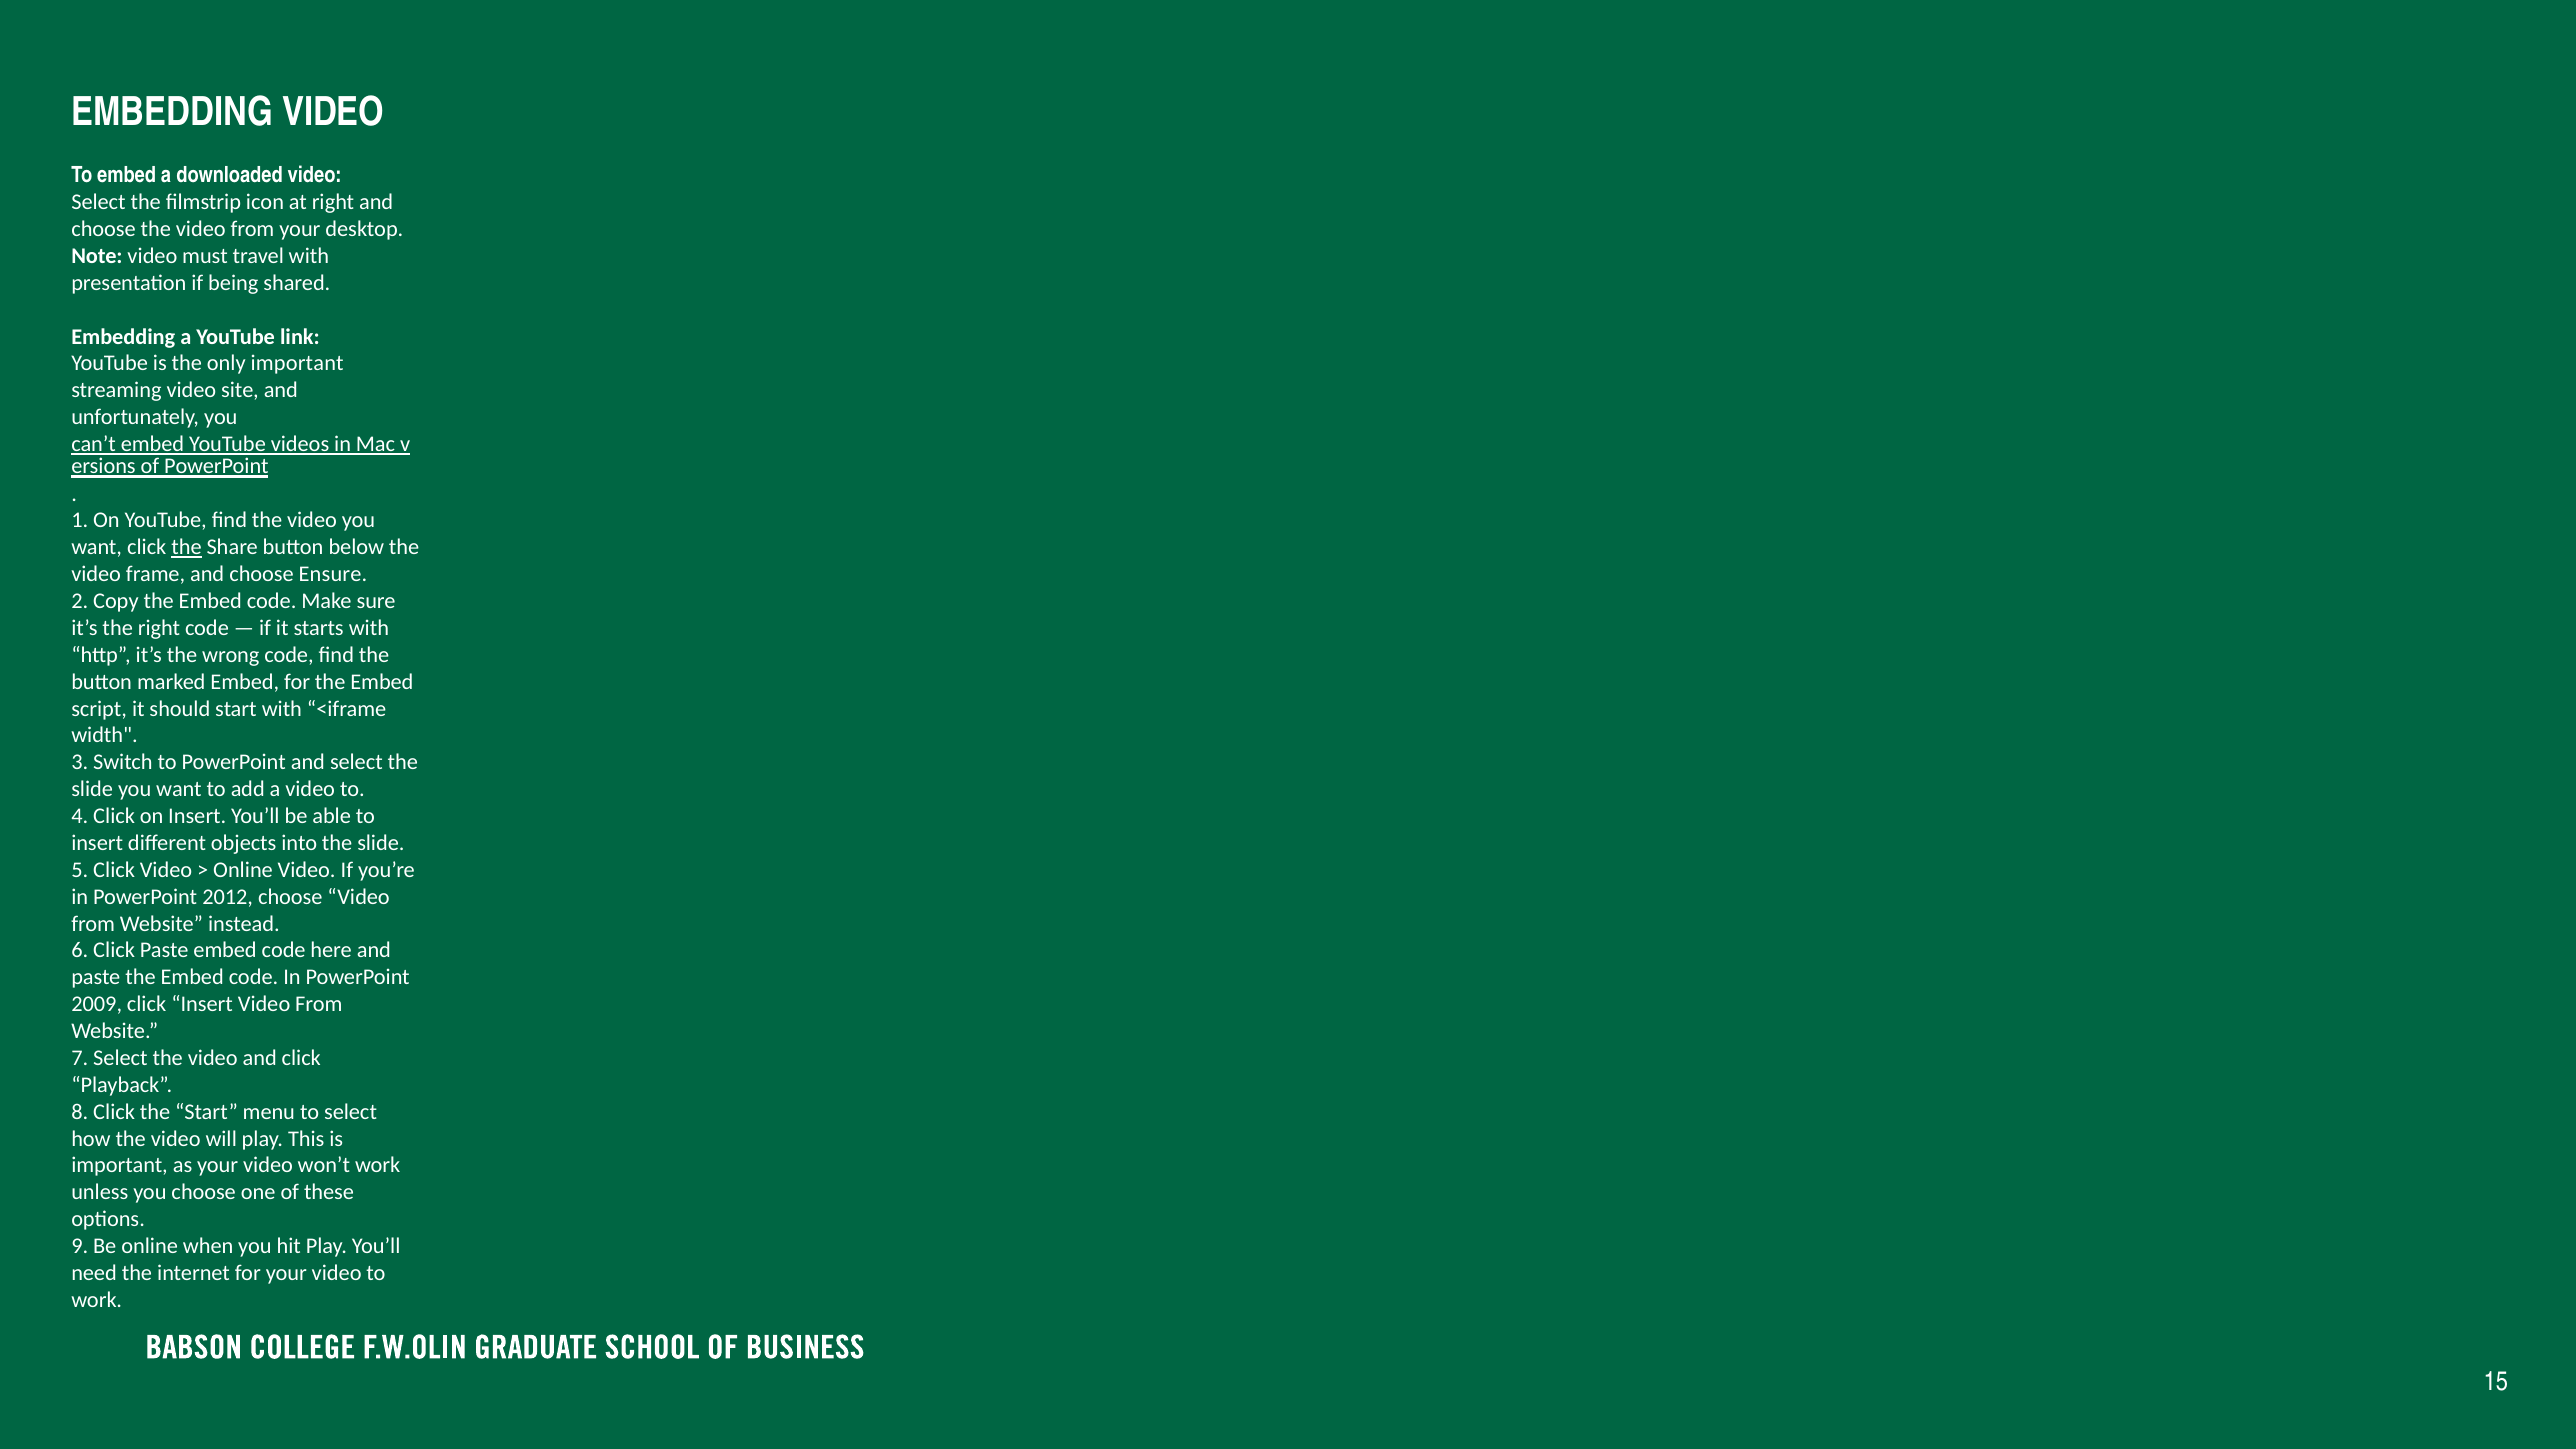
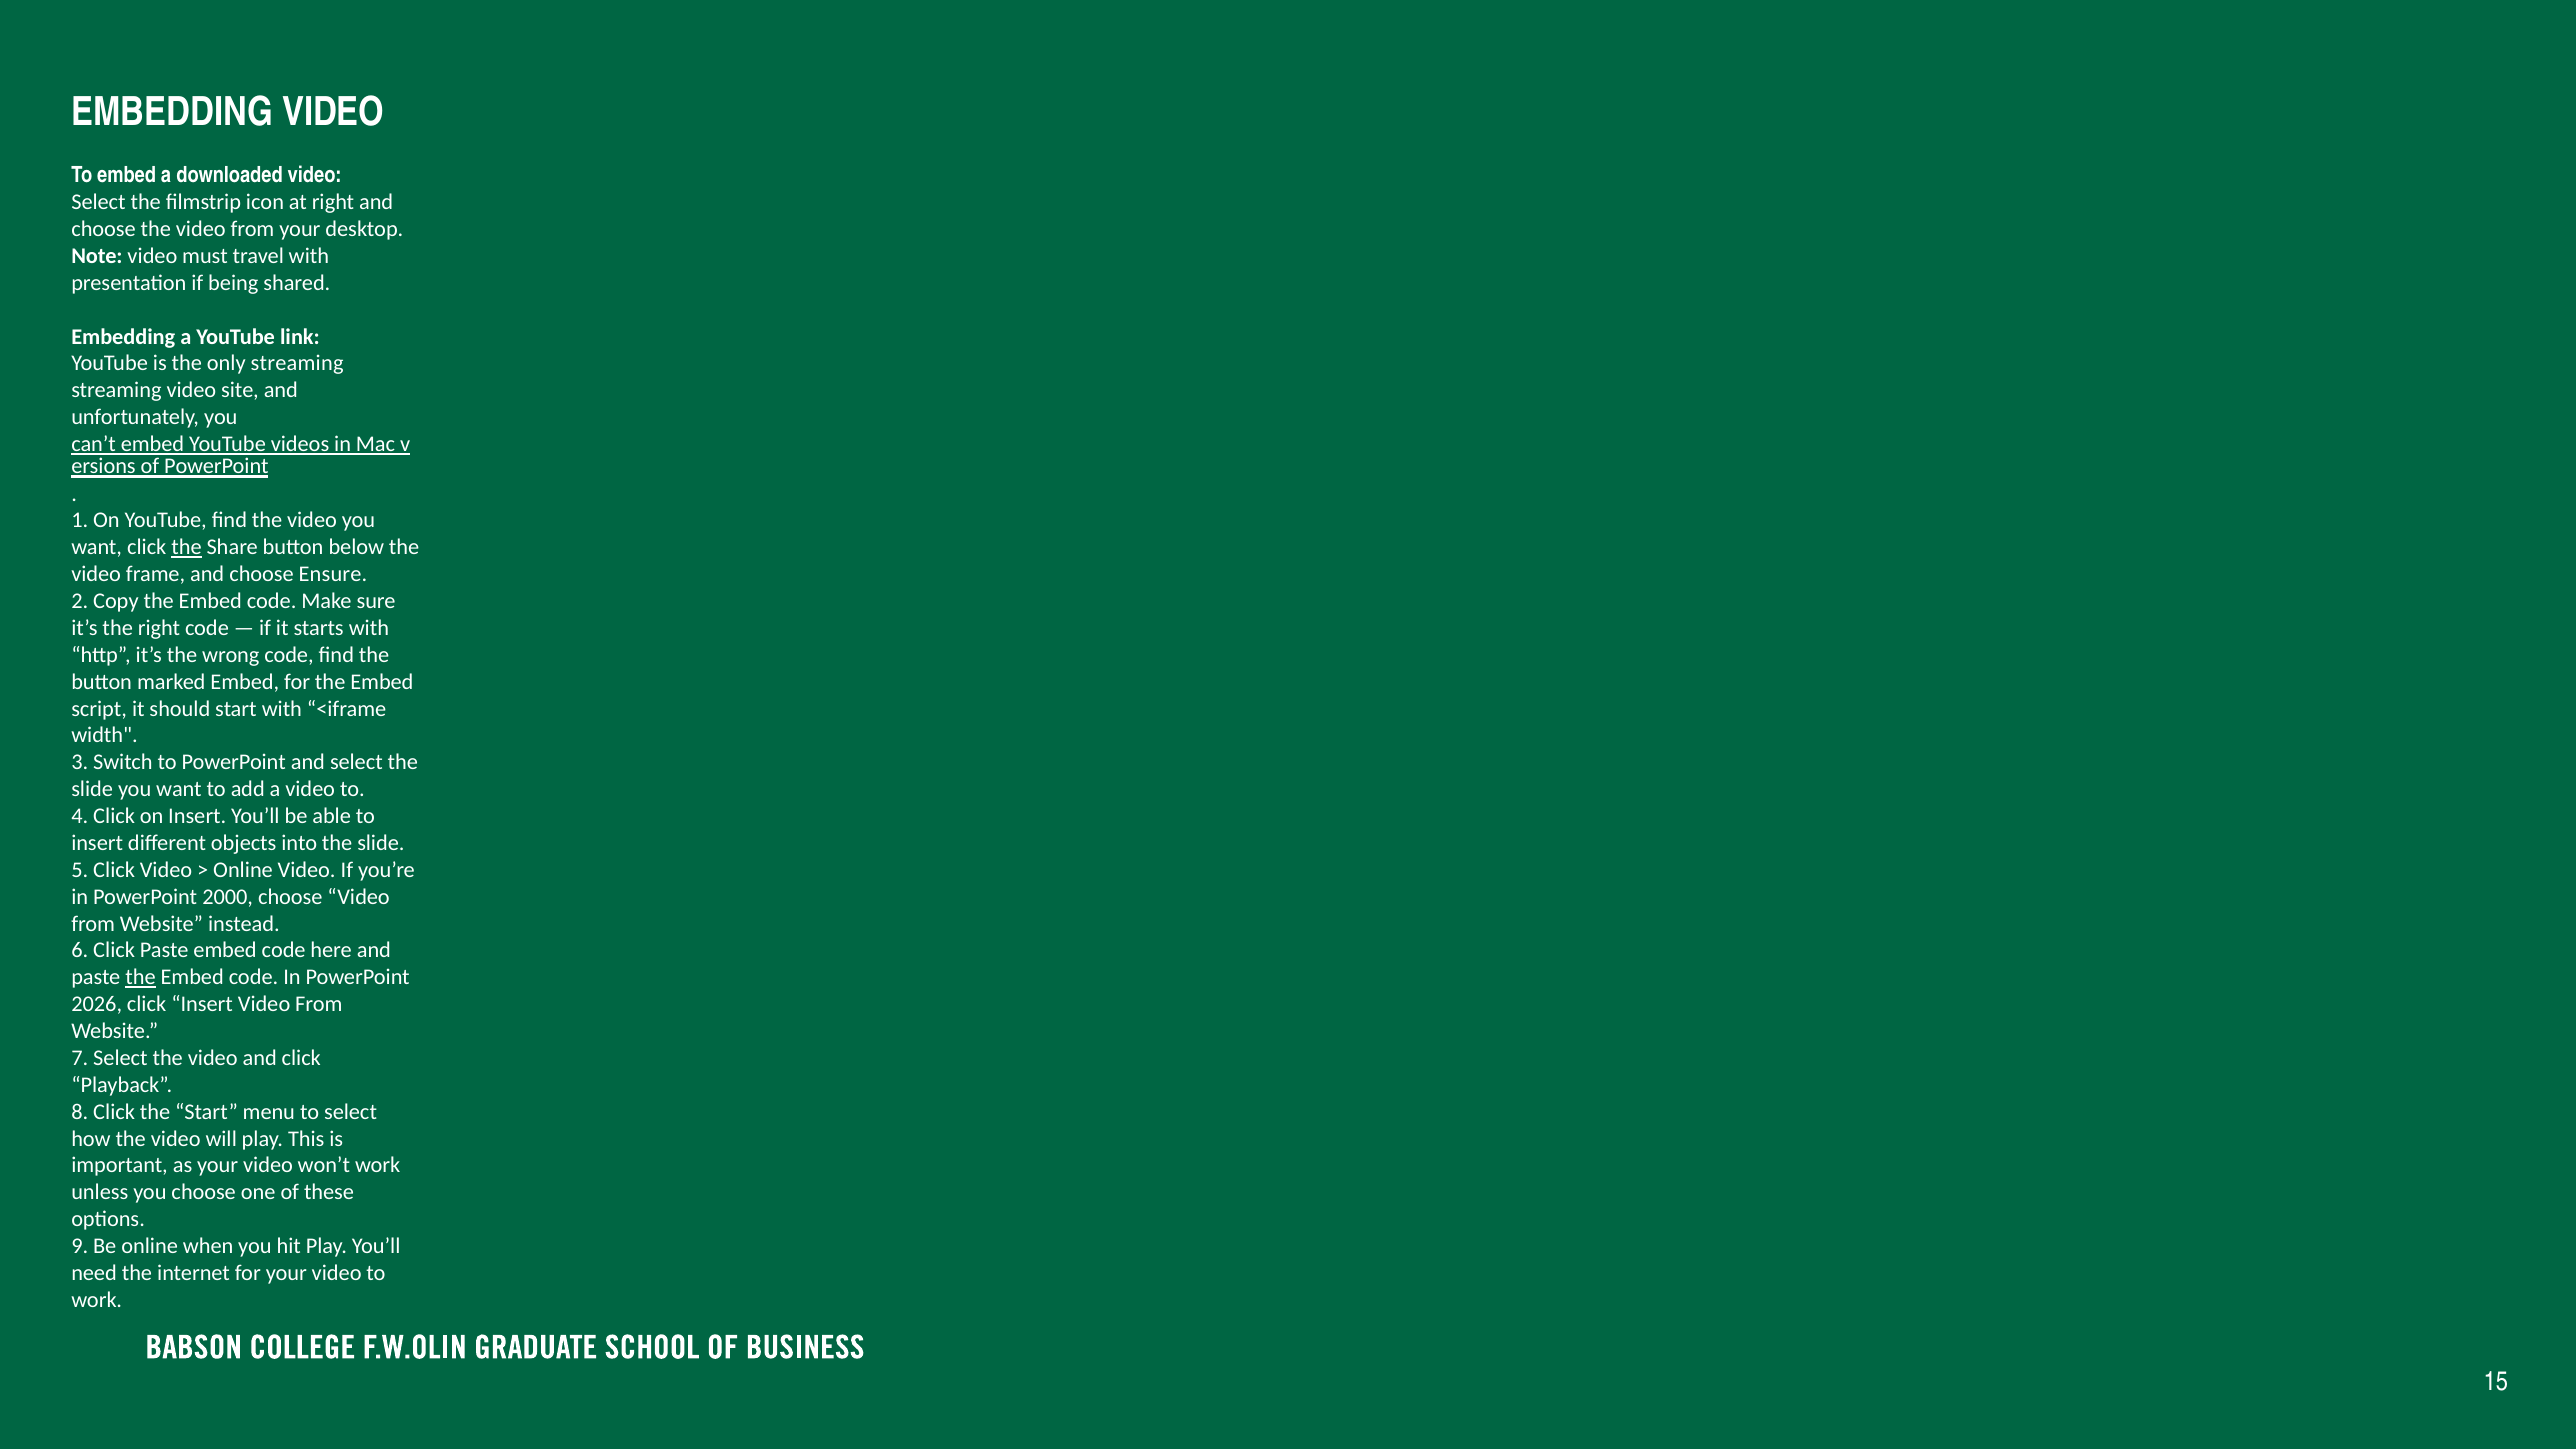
only important: important -> streaming
2012: 2012 -> 2000
the at (141, 977) underline: none -> present
2009: 2009 -> 2026
